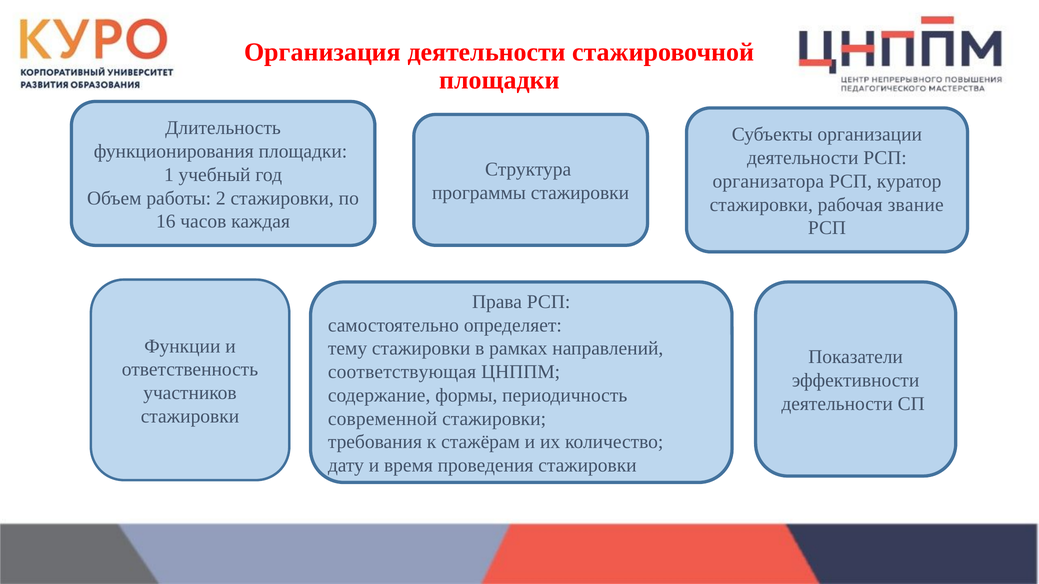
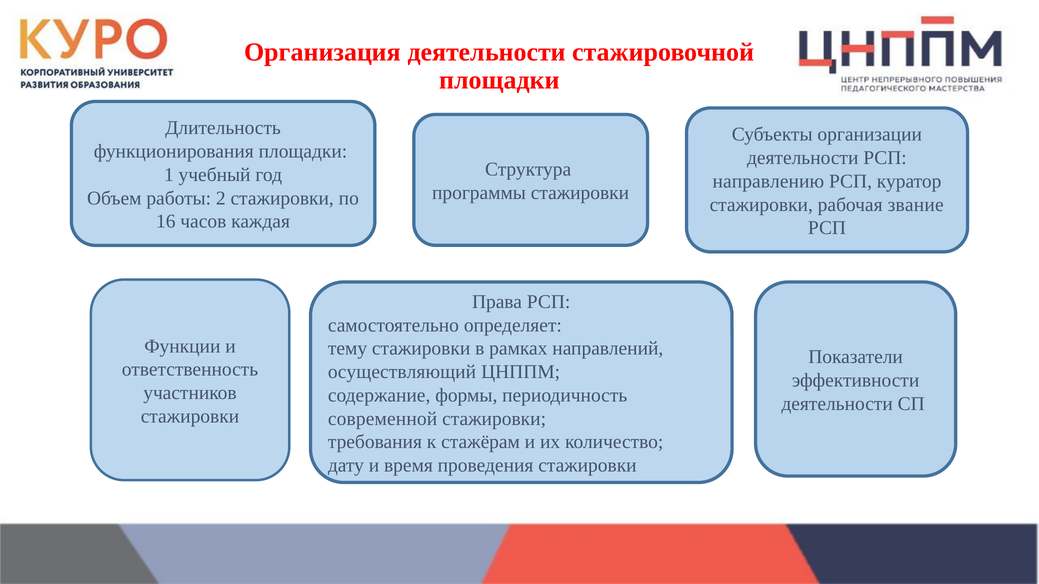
организатора: организатора -> направлению
соответствующая: соответствующая -> осуществляющий
